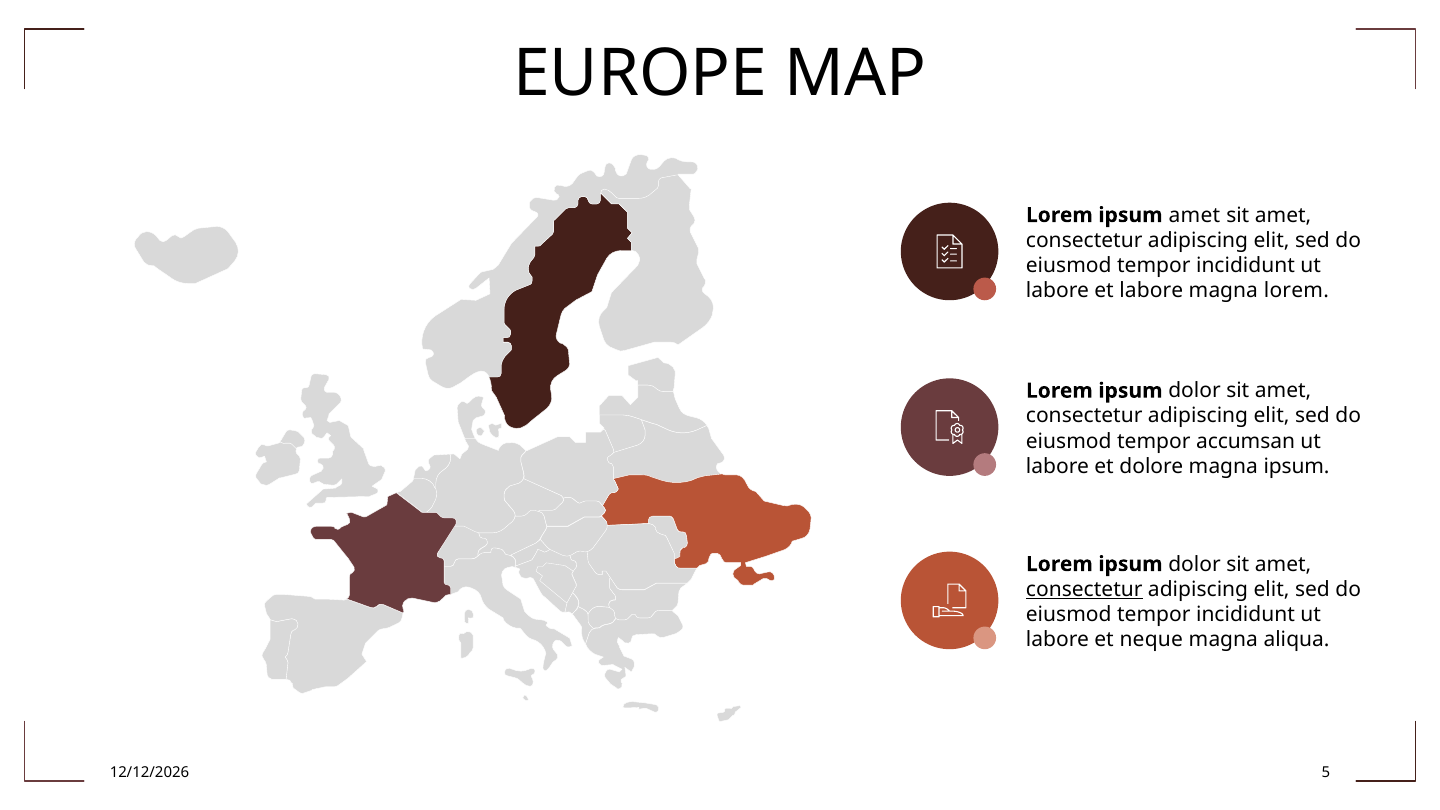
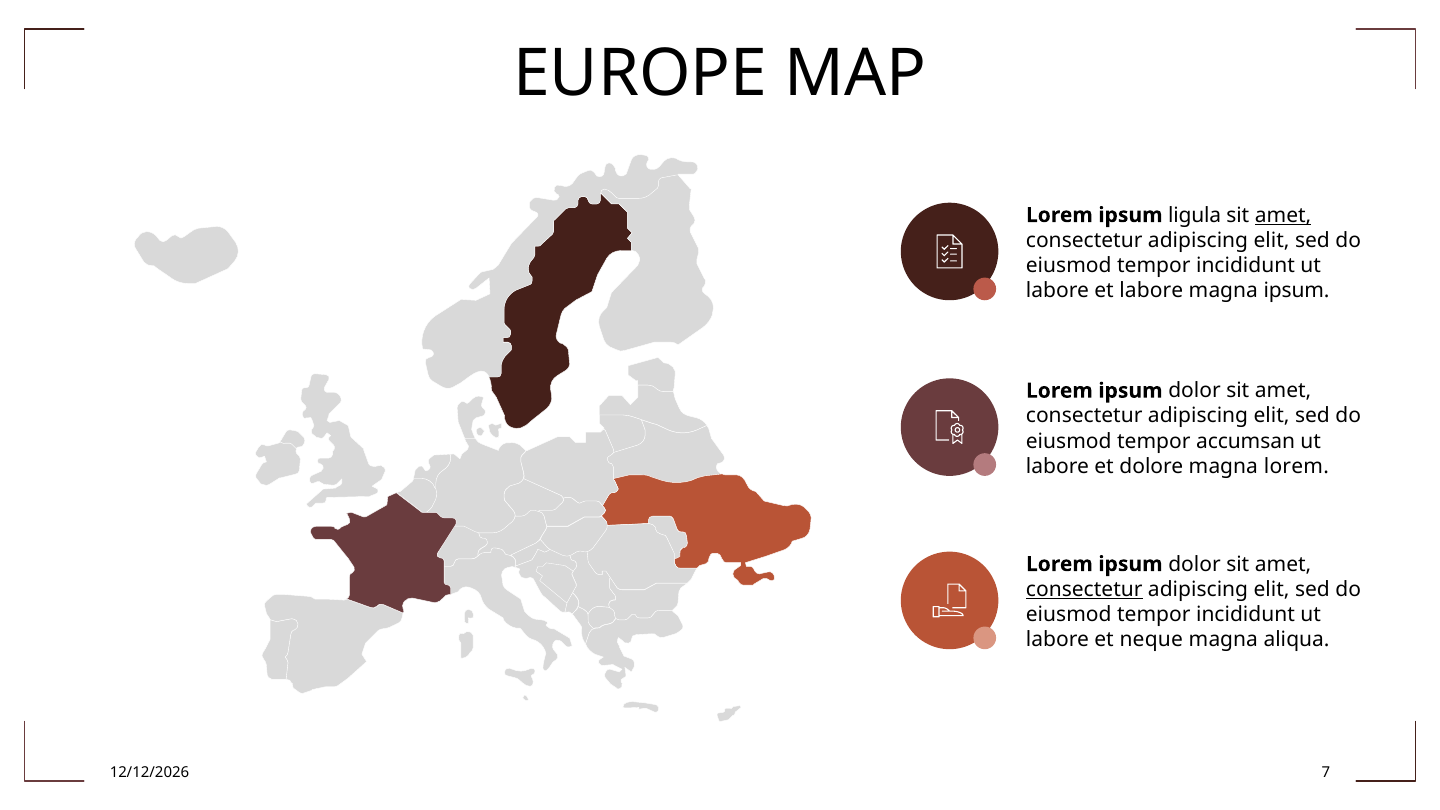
ipsum amet: amet -> ligula
amet at (1283, 215) underline: none -> present
magna lorem: lorem -> ipsum
magna ipsum: ipsum -> lorem
5: 5 -> 7
